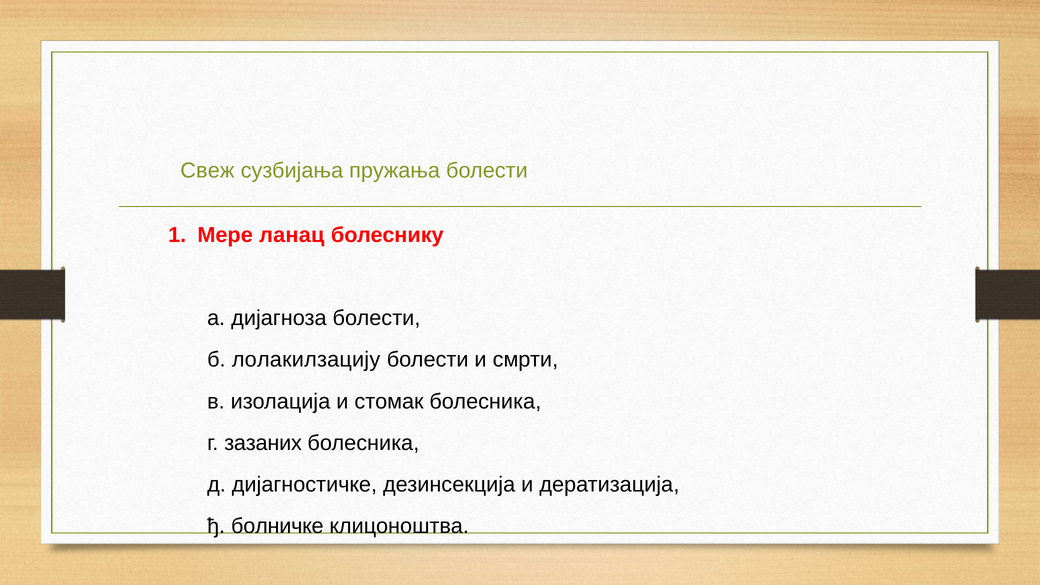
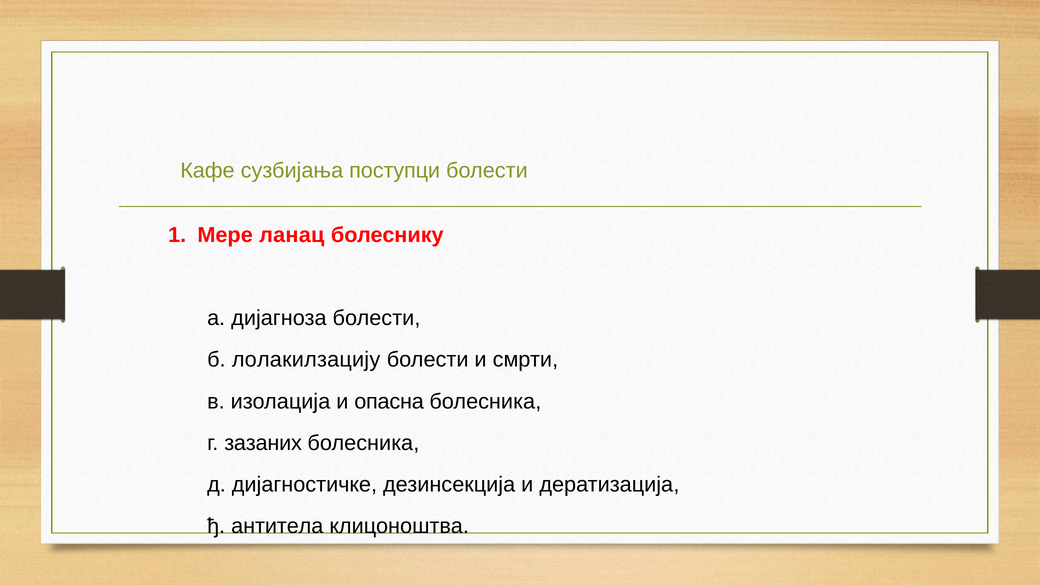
Свеж: Свеж -> Кафе
пружања: пружања -> поступци
стомак: стомак -> опасна
болничке: болничке -> антитела
